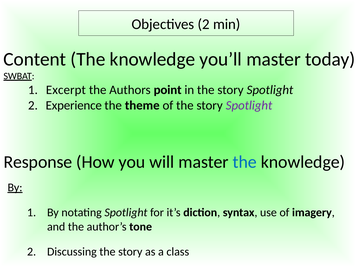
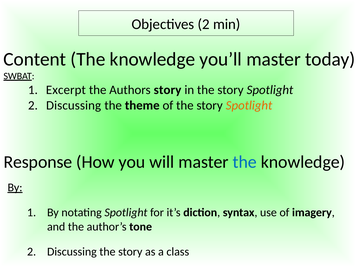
Authors point: point -> story
Experience at (74, 105): Experience -> Discussing
Spotlight at (249, 105) colour: purple -> orange
